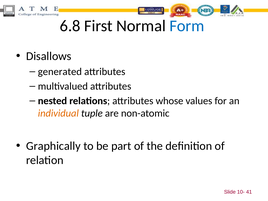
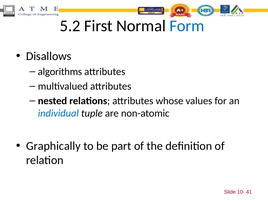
6.8: 6.8 -> 5.2
generated: generated -> algorithms
individual colour: orange -> blue
